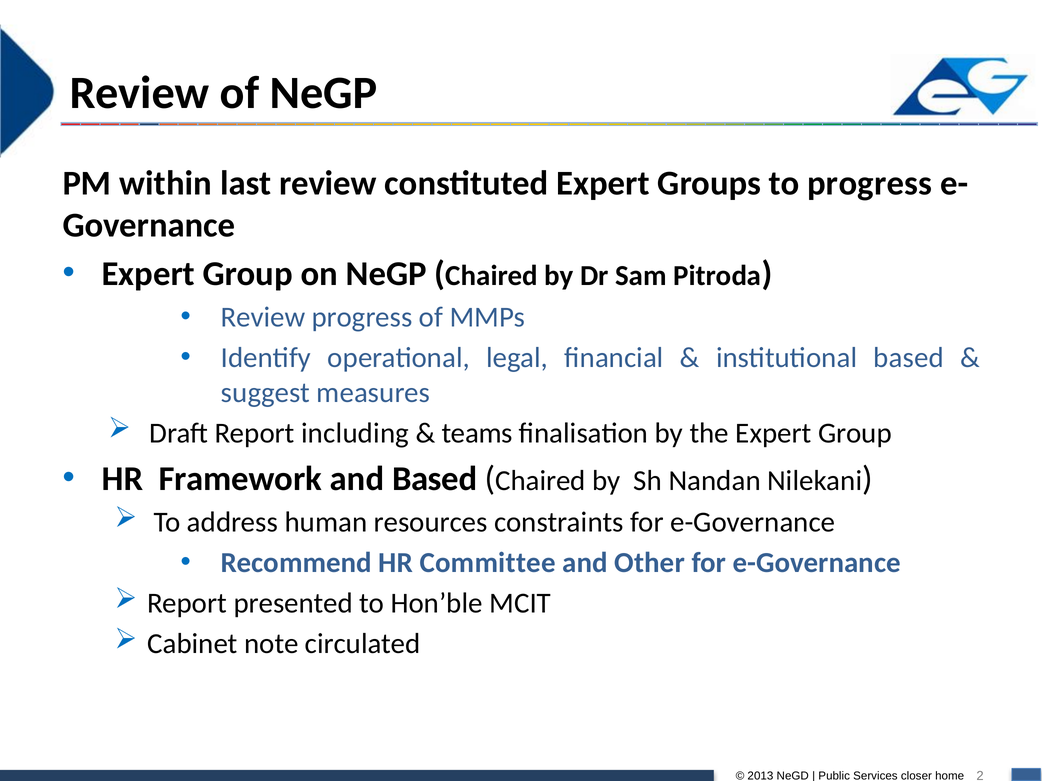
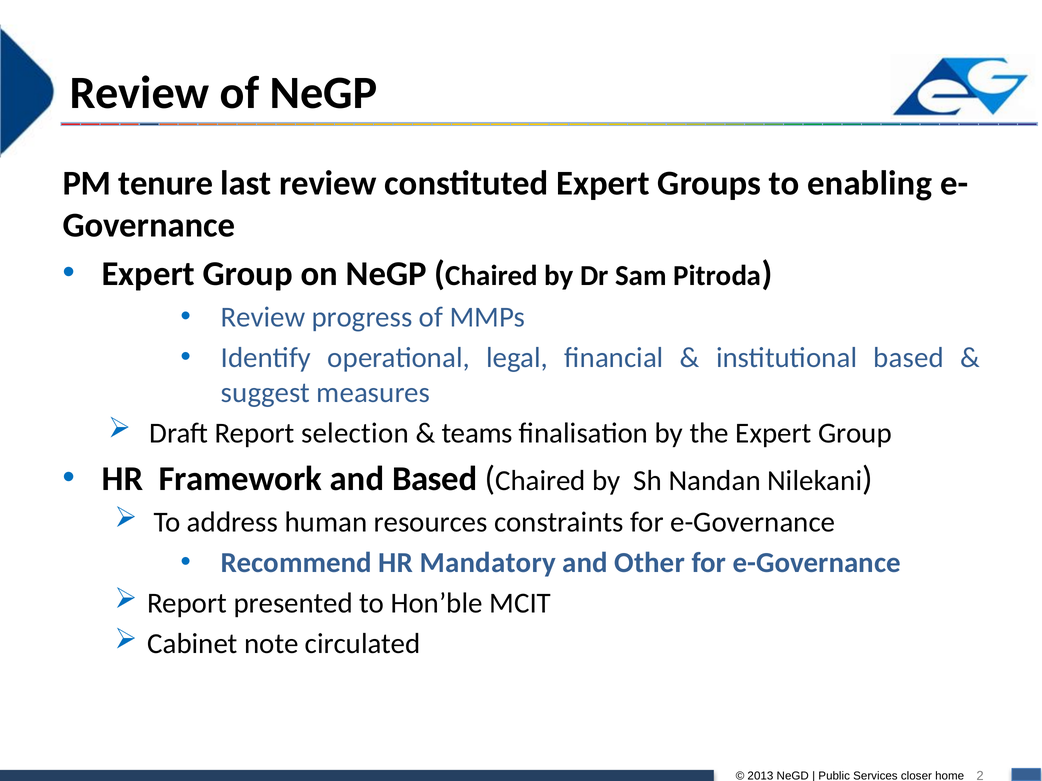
within: within -> tenure
to progress: progress -> enabling
including: including -> selection
Committee: Committee -> Mandatory
